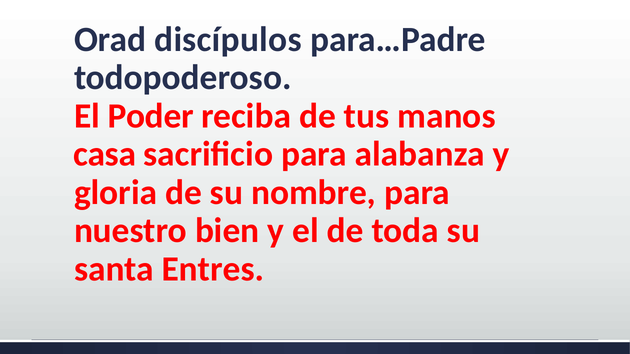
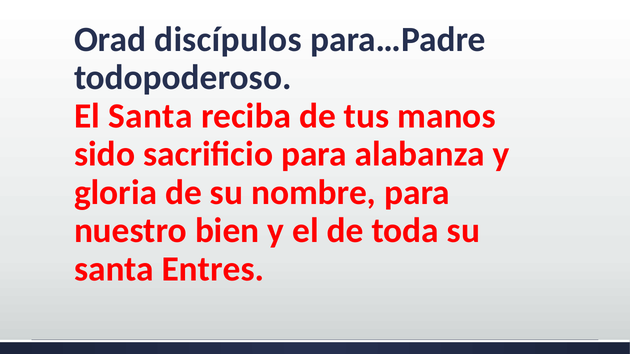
El Poder: Poder -> Santa
casa: casa -> sido
